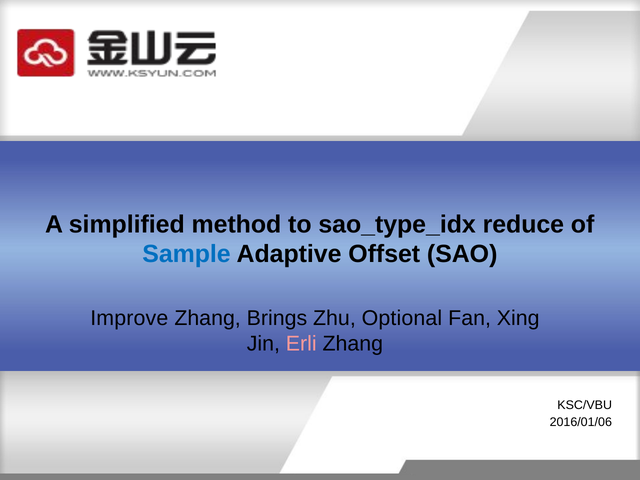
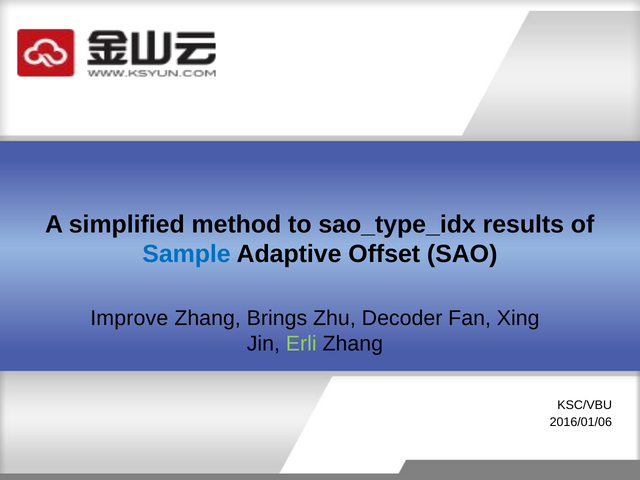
reduce: reduce -> results
Optional: Optional -> Decoder
Erli colour: pink -> light green
